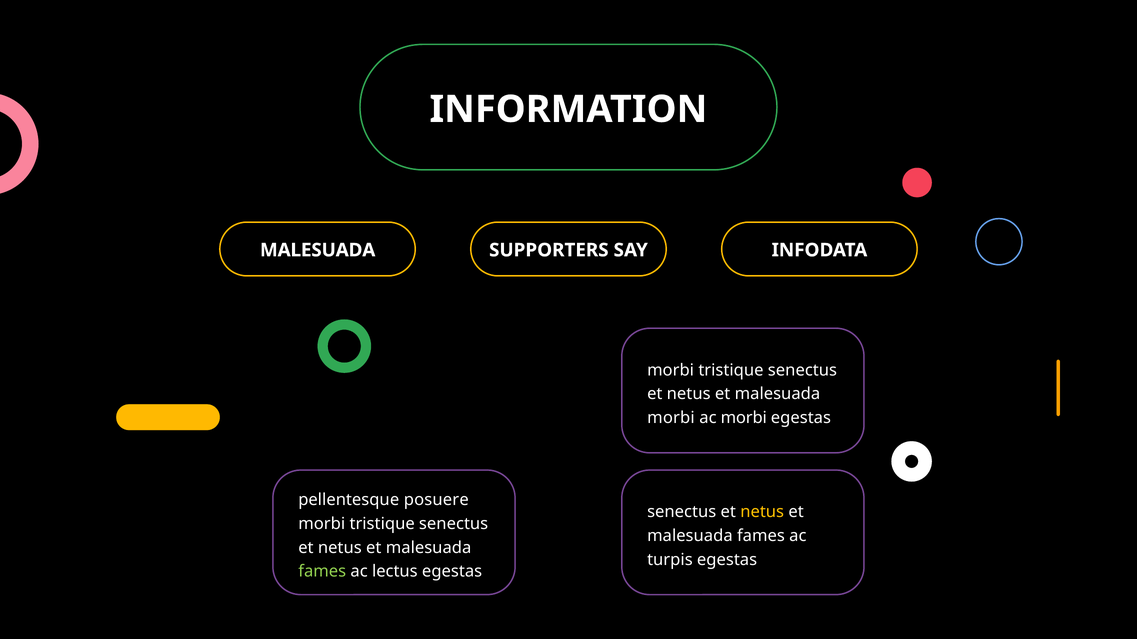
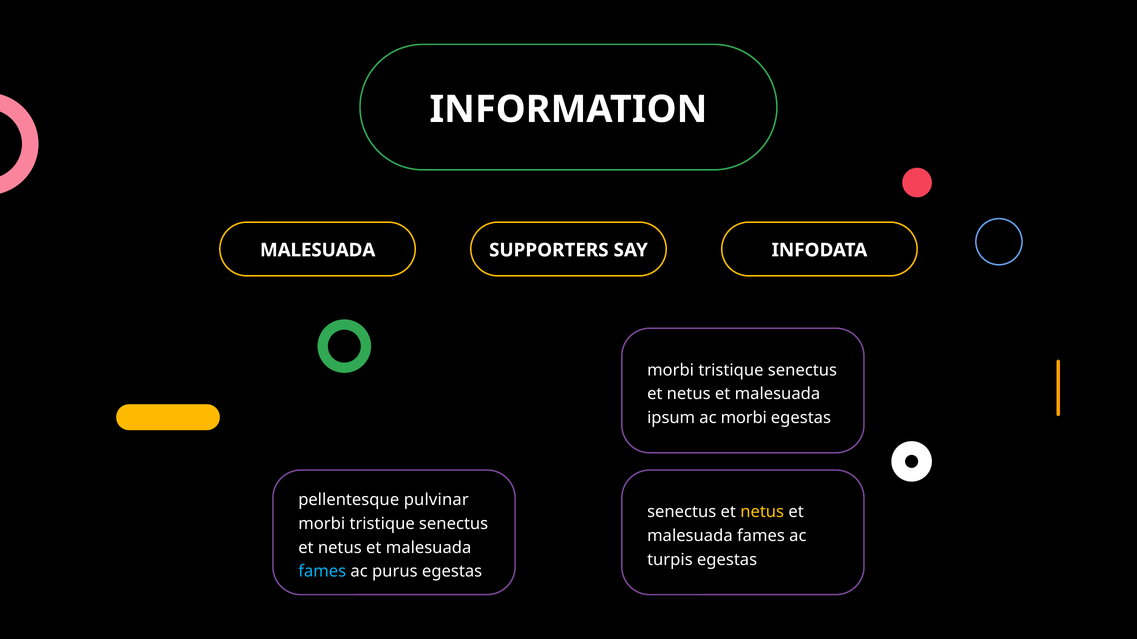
morbi at (671, 418): morbi -> ipsum
posuere: posuere -> pulvinar
fames at (322, 572) colour: light green -> light blue
lectus: lectus -> purus
